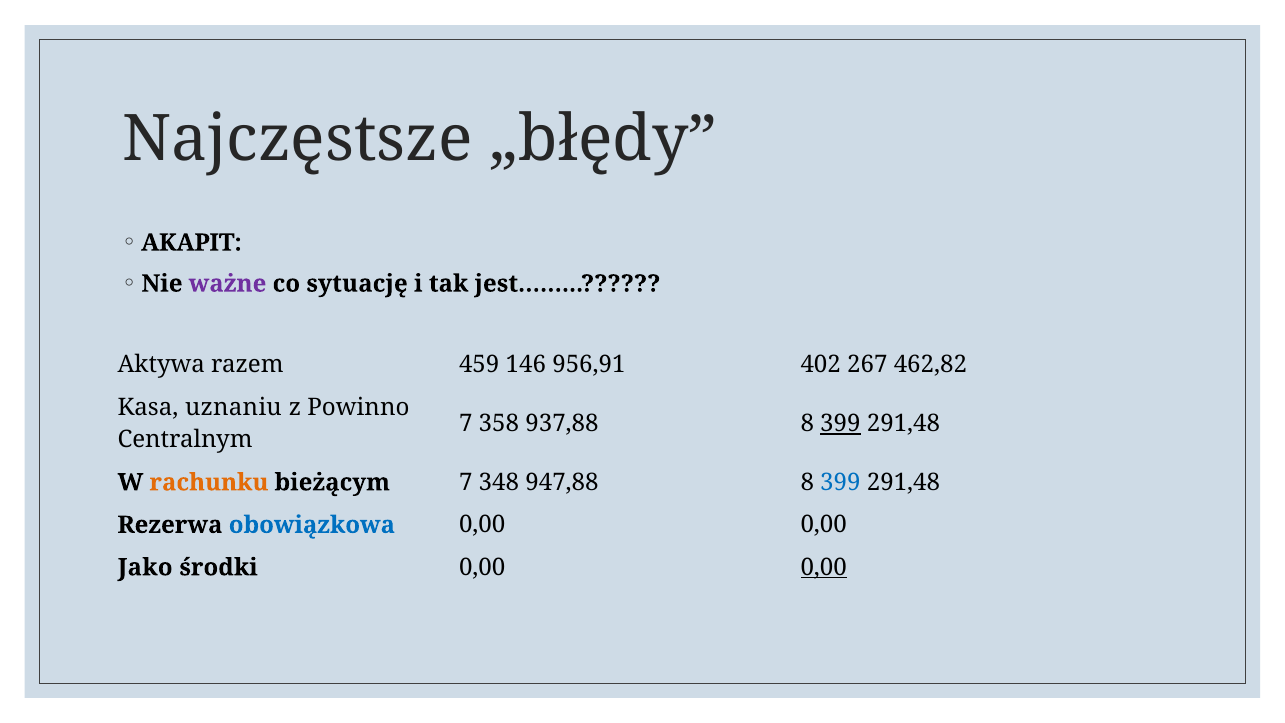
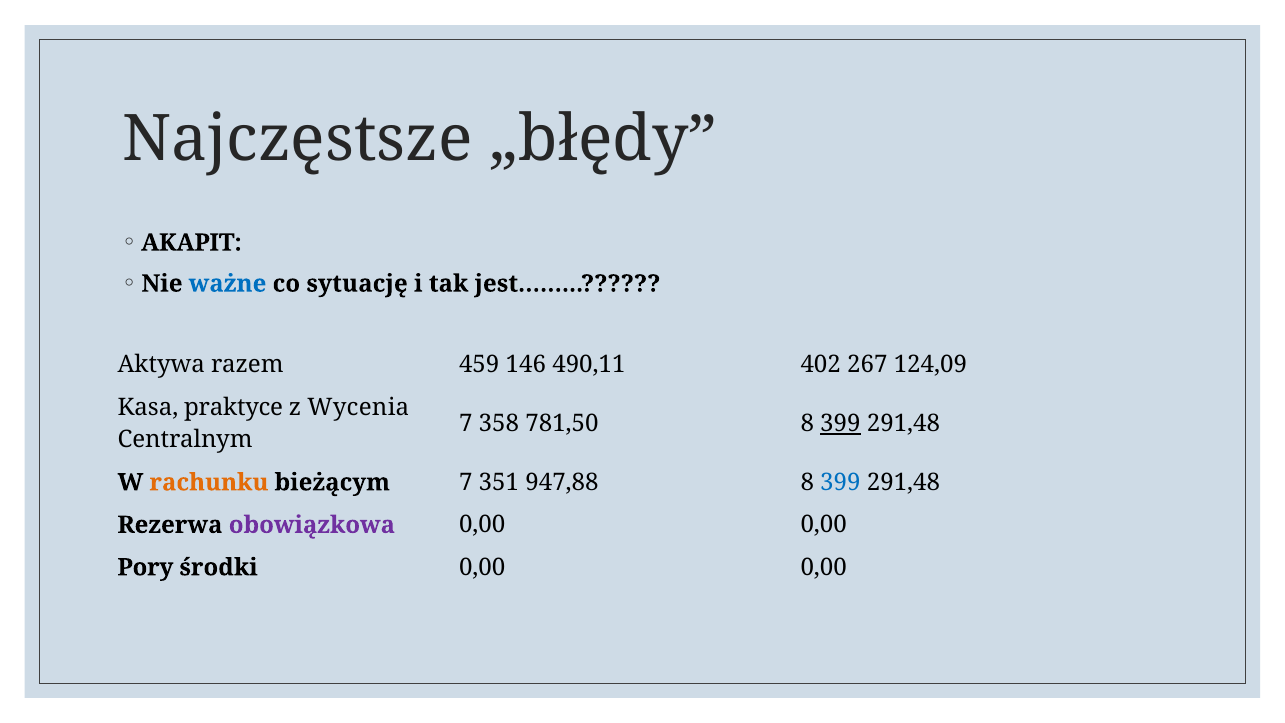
ważne colour: purple -> blue
956,91: 956,91 -> 490,11
462,82: 462,82 -> 124,09
uznaniu: uznaniu -> praktyce
Powinno: Powinno -> Wycenia
937,88: 937,88 -> 781,50
348: 348 -> 351
obowiązkowa colour: blue -> purple
Jako: Jako -> Pory
0,00 at (824, 567) underline: present -> none
